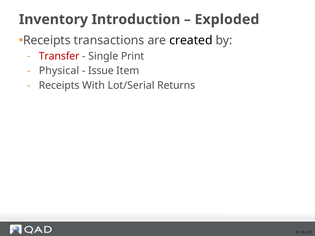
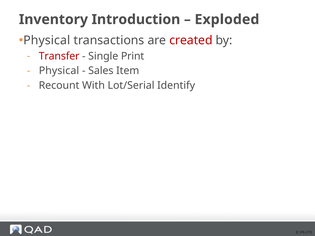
Receipts at (47, 41): Receipts -> Physical
created colour: black -> red
Issue: Issue -> Sales
Receipts at (59, 86): Receipts -> Recount
Returns: Returns -> Identify
